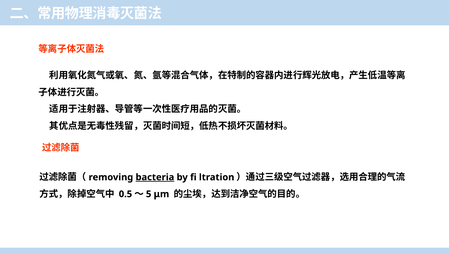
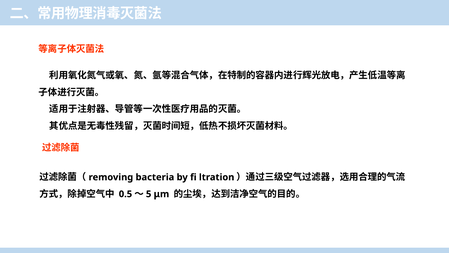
bacteria underline: present -> none
